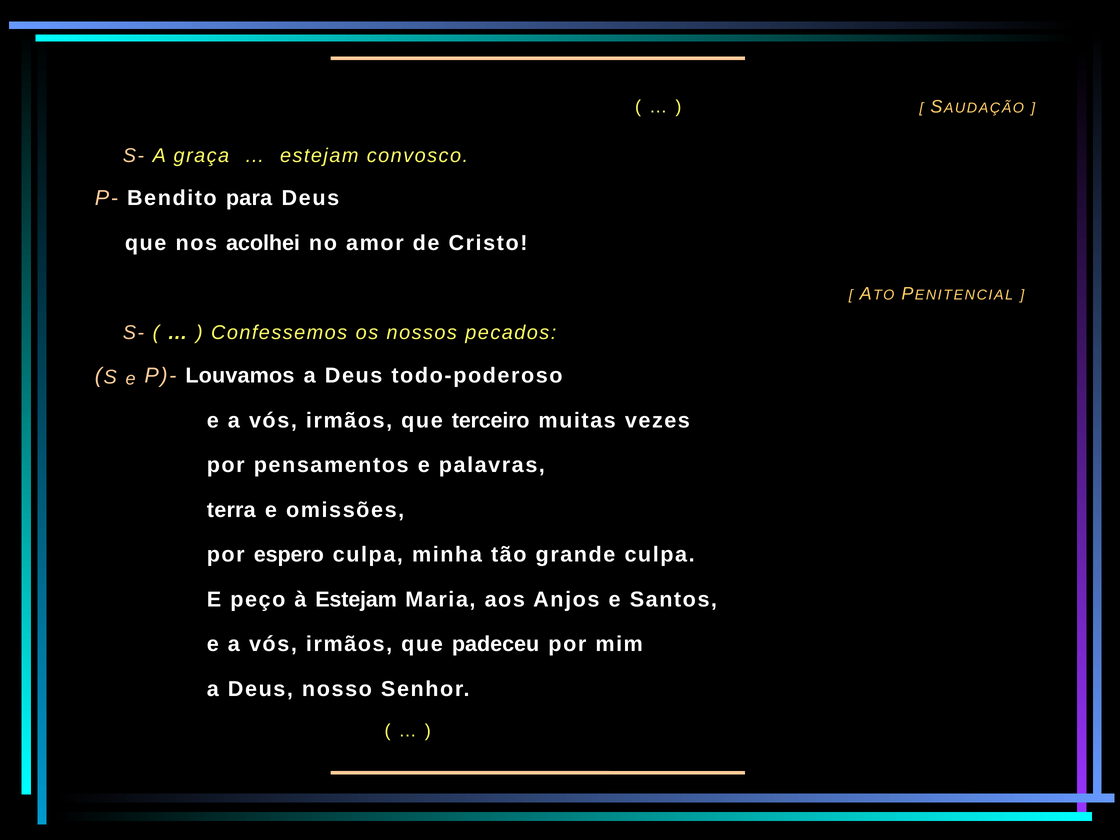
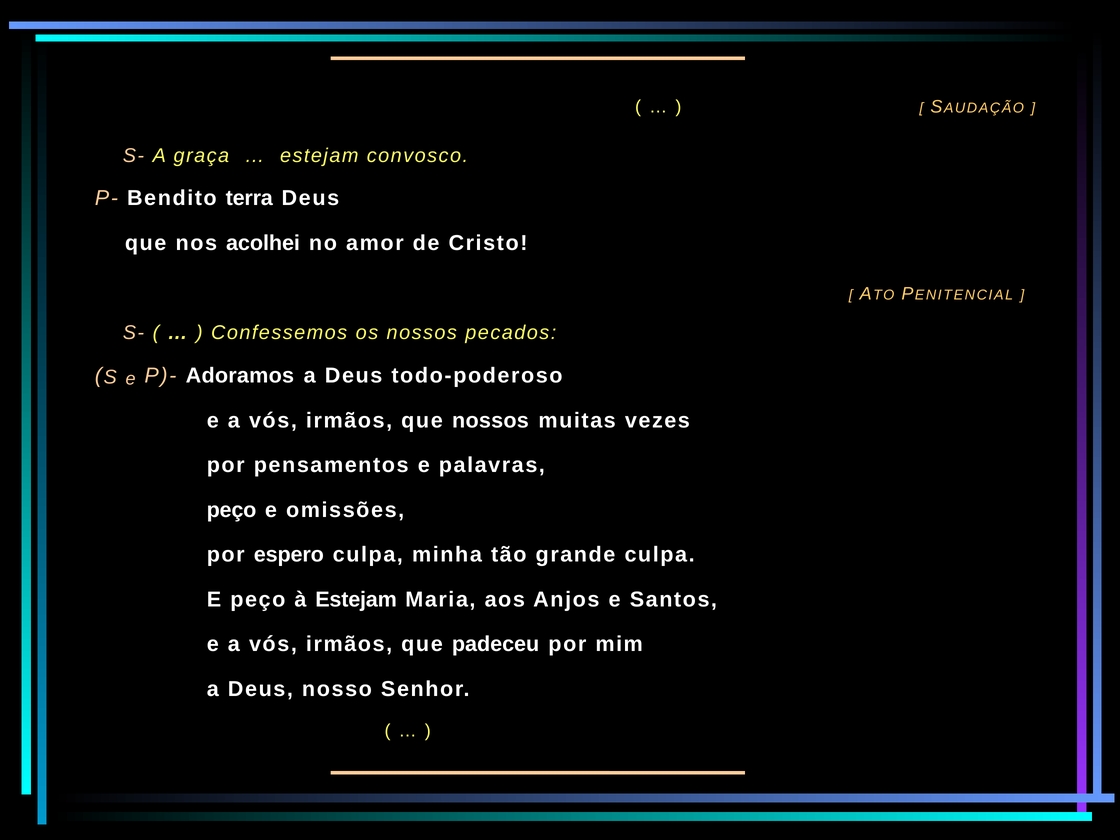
para: para -> terra
Louvamos: Louvamos -> Adoramos
que terceiro: terceiro -> nossos
terra at (231, 510): terra -> peço
